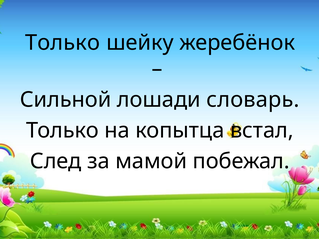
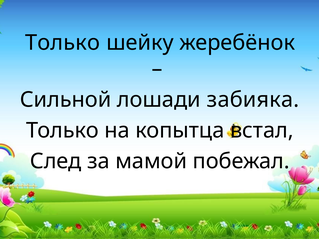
словарь: словарь -> забияка
